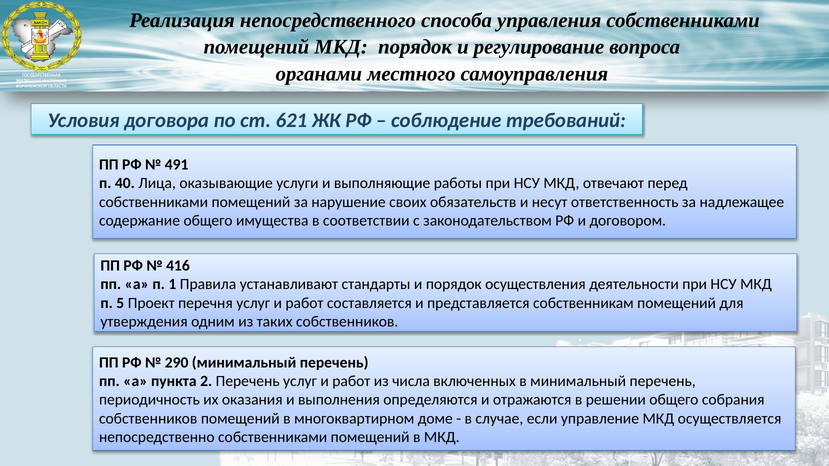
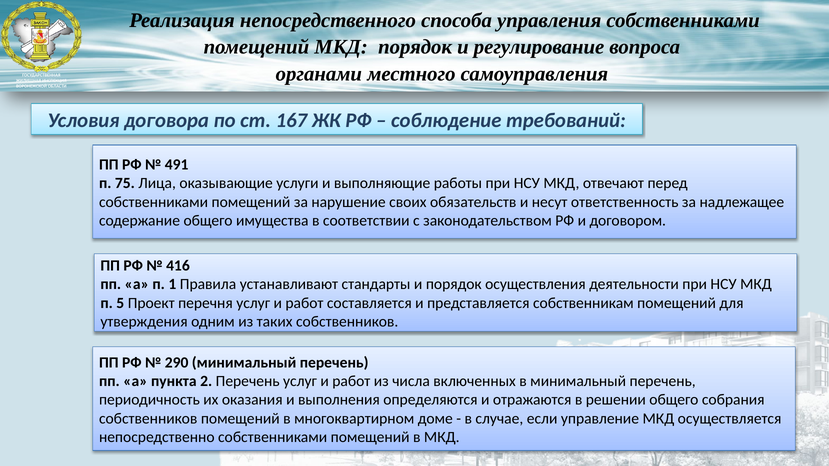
621: 621 -> 167
40: 40 -> 75
